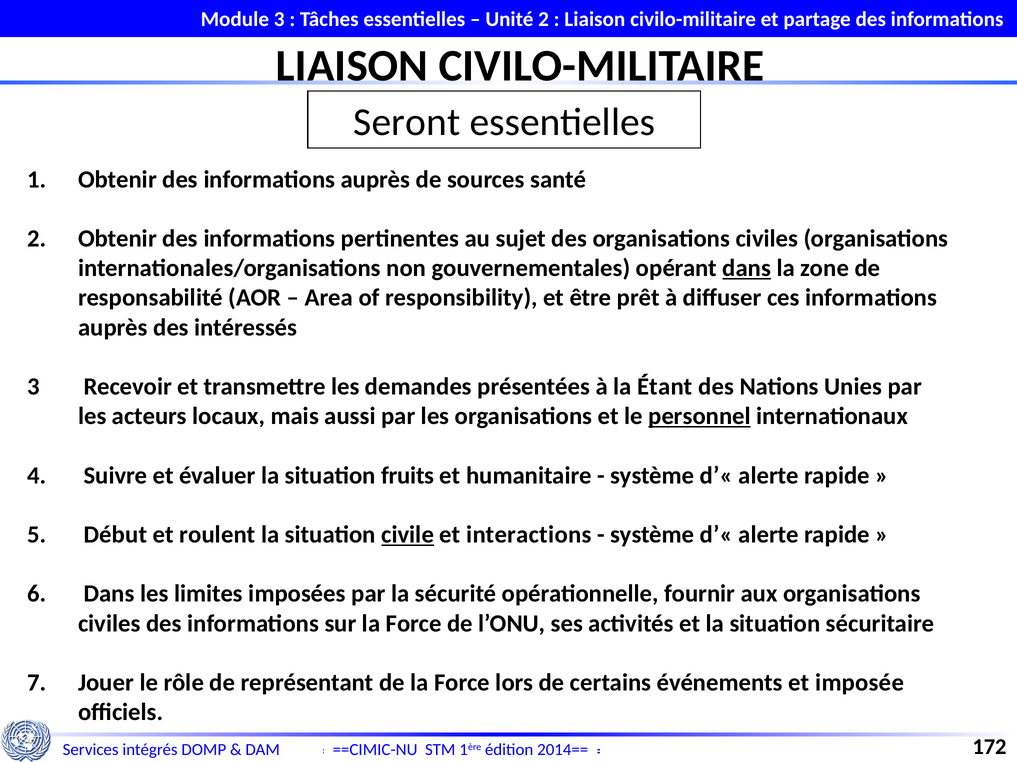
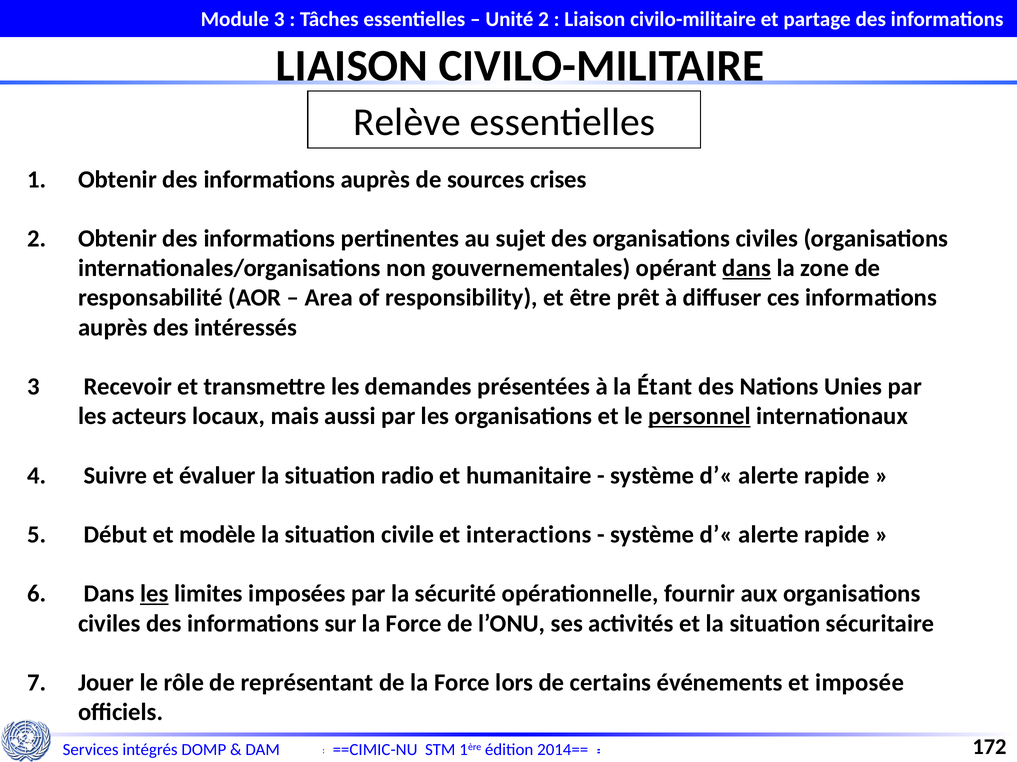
Seront: Seront -> Relève
santé: santé -> crises
fruits: fruits -> radio
roulent: roulent -> modèle
civile underline: present -> none
les at (154, 594) underline: none -> present
